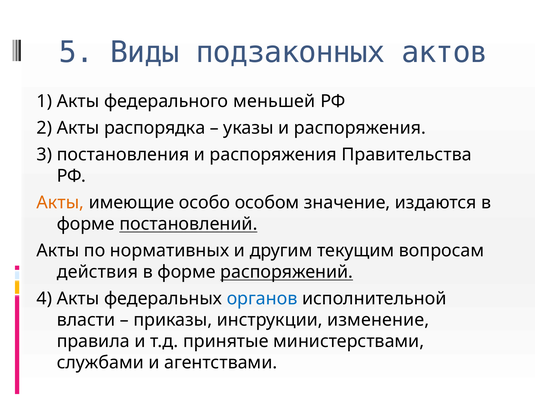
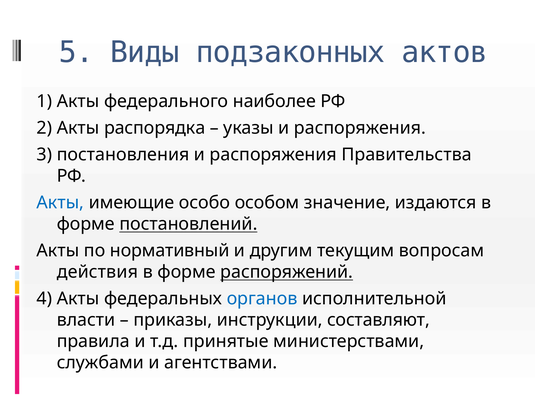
меньшей: меньшей -> наиболее
Акты at (60, 203) colour: orange -> blue
нормативных: нормативных -> нормативный
изменение: изменение -> составляют
